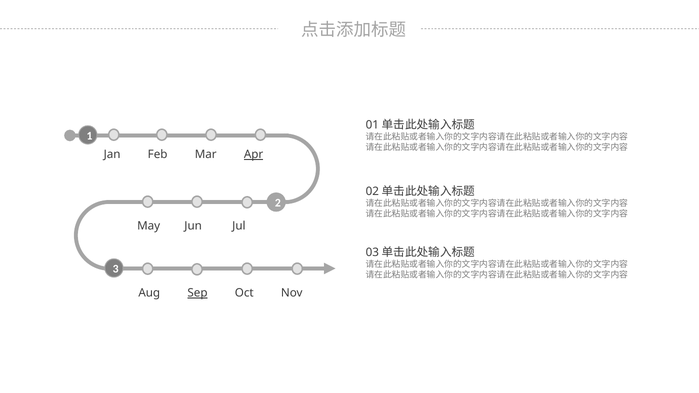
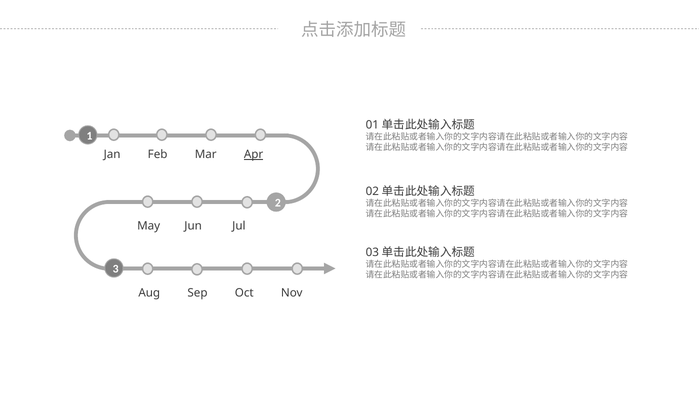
Sep underline: present -> none
